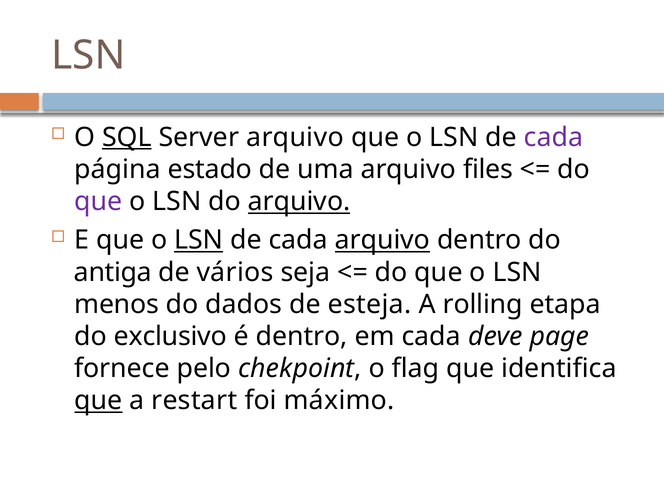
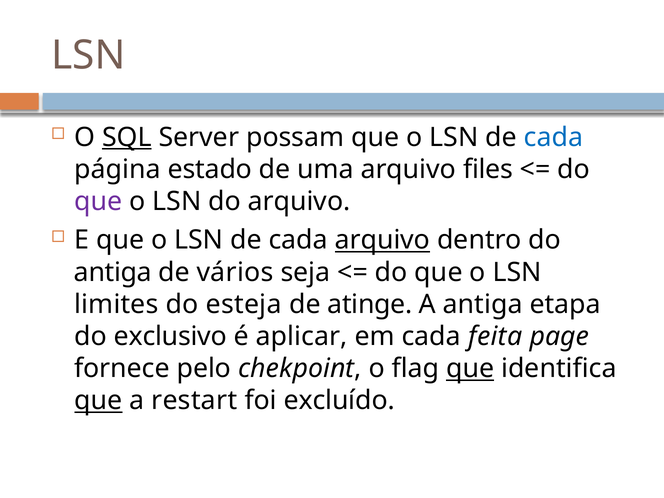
Server arquivo: arquivo -> possam
cada at (553, 137) colour: purple -> blue
arquivo at (299, 202) underline: present -> none
LSN at (199, 240) underline: present -> none
menos: menos -> limites
dados: dados -> esteja
esteja: esteja -> atinge
A rolling: rolling -> antiga
é dentro: dentro -> aplicar
deve: deve -> feita
que at (470, 369) underline: none -> present
máximo: máximo -> excluído
